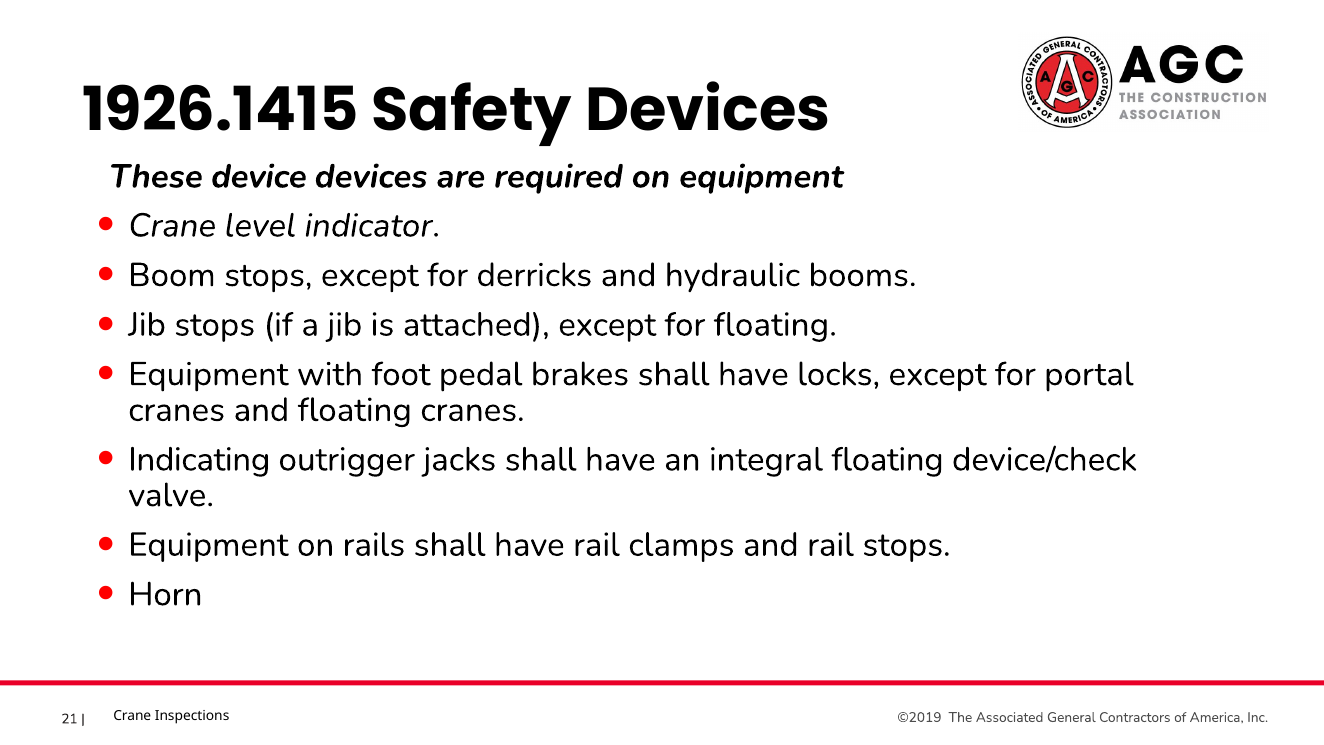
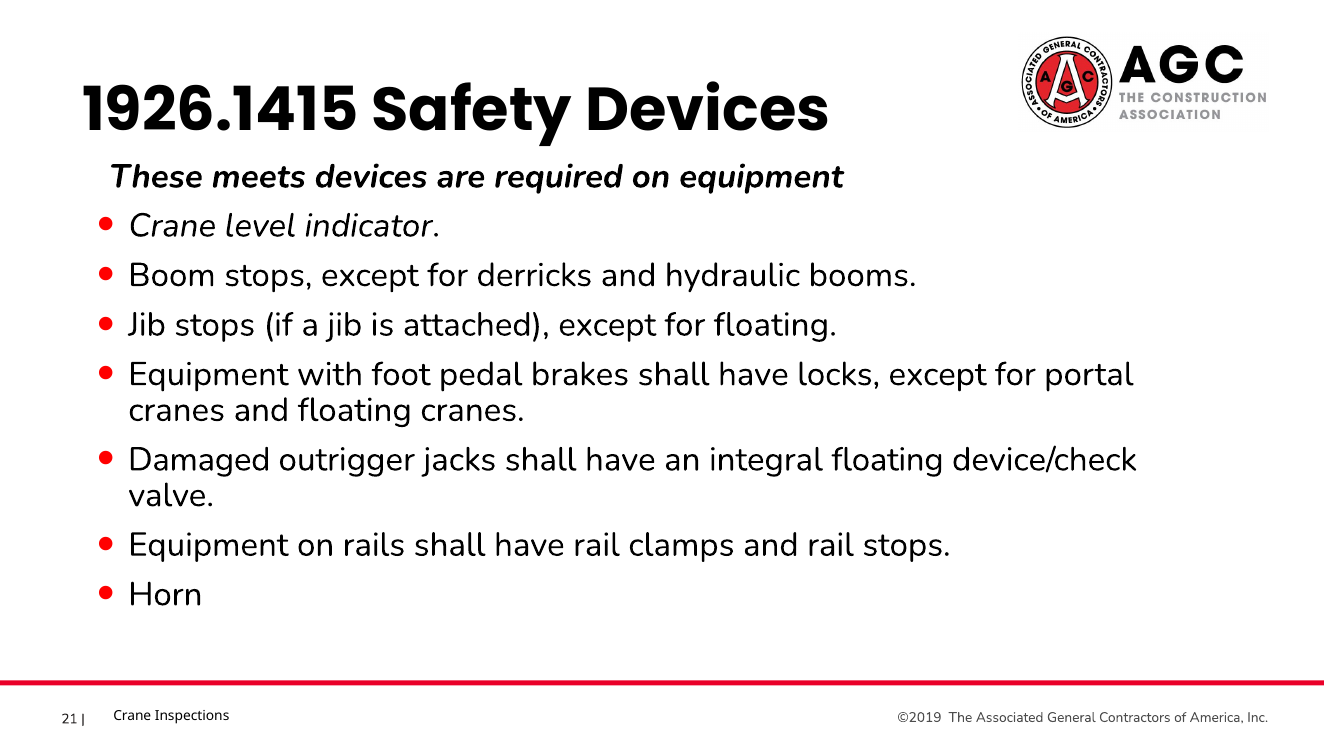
device: device -> meets
Indicating: Indicating -> Damaged
